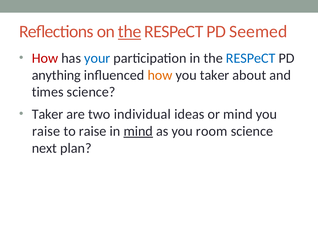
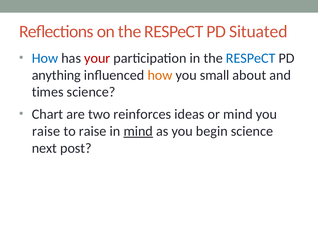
the at (130, 32) underline: present -> none
Seemed: Seemed -> Situated
How at (45, 58) colour: red -> blue
your colour: blue -> red
you taker: taker -> small
Taker at (48, 115): Taker -> Chart
individual: individual -> reinforces
room: room -> begin
plan: plan -> post
